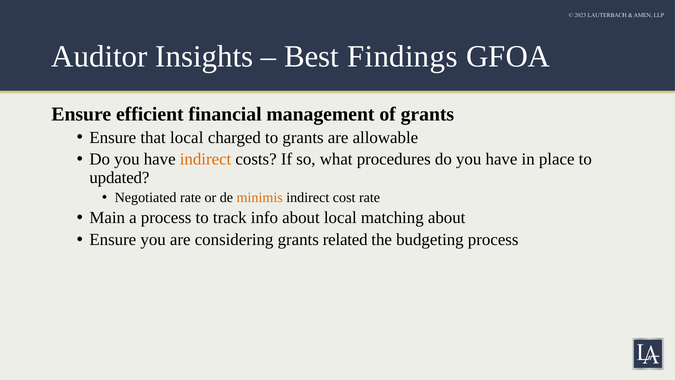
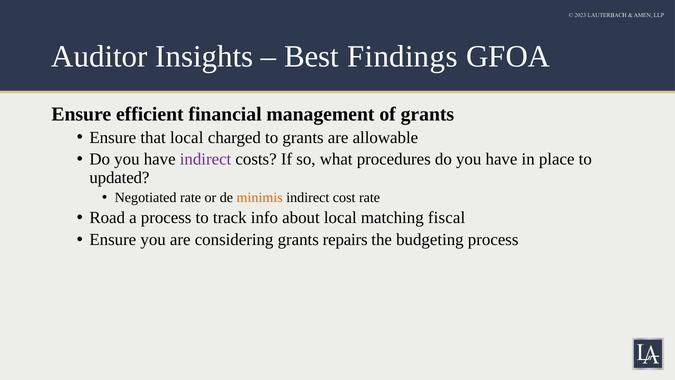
indirect at (206, 159) colour: orange -> purple
Main: Main -> Road
matching about: about -> fiscal
related: related -> repairs
